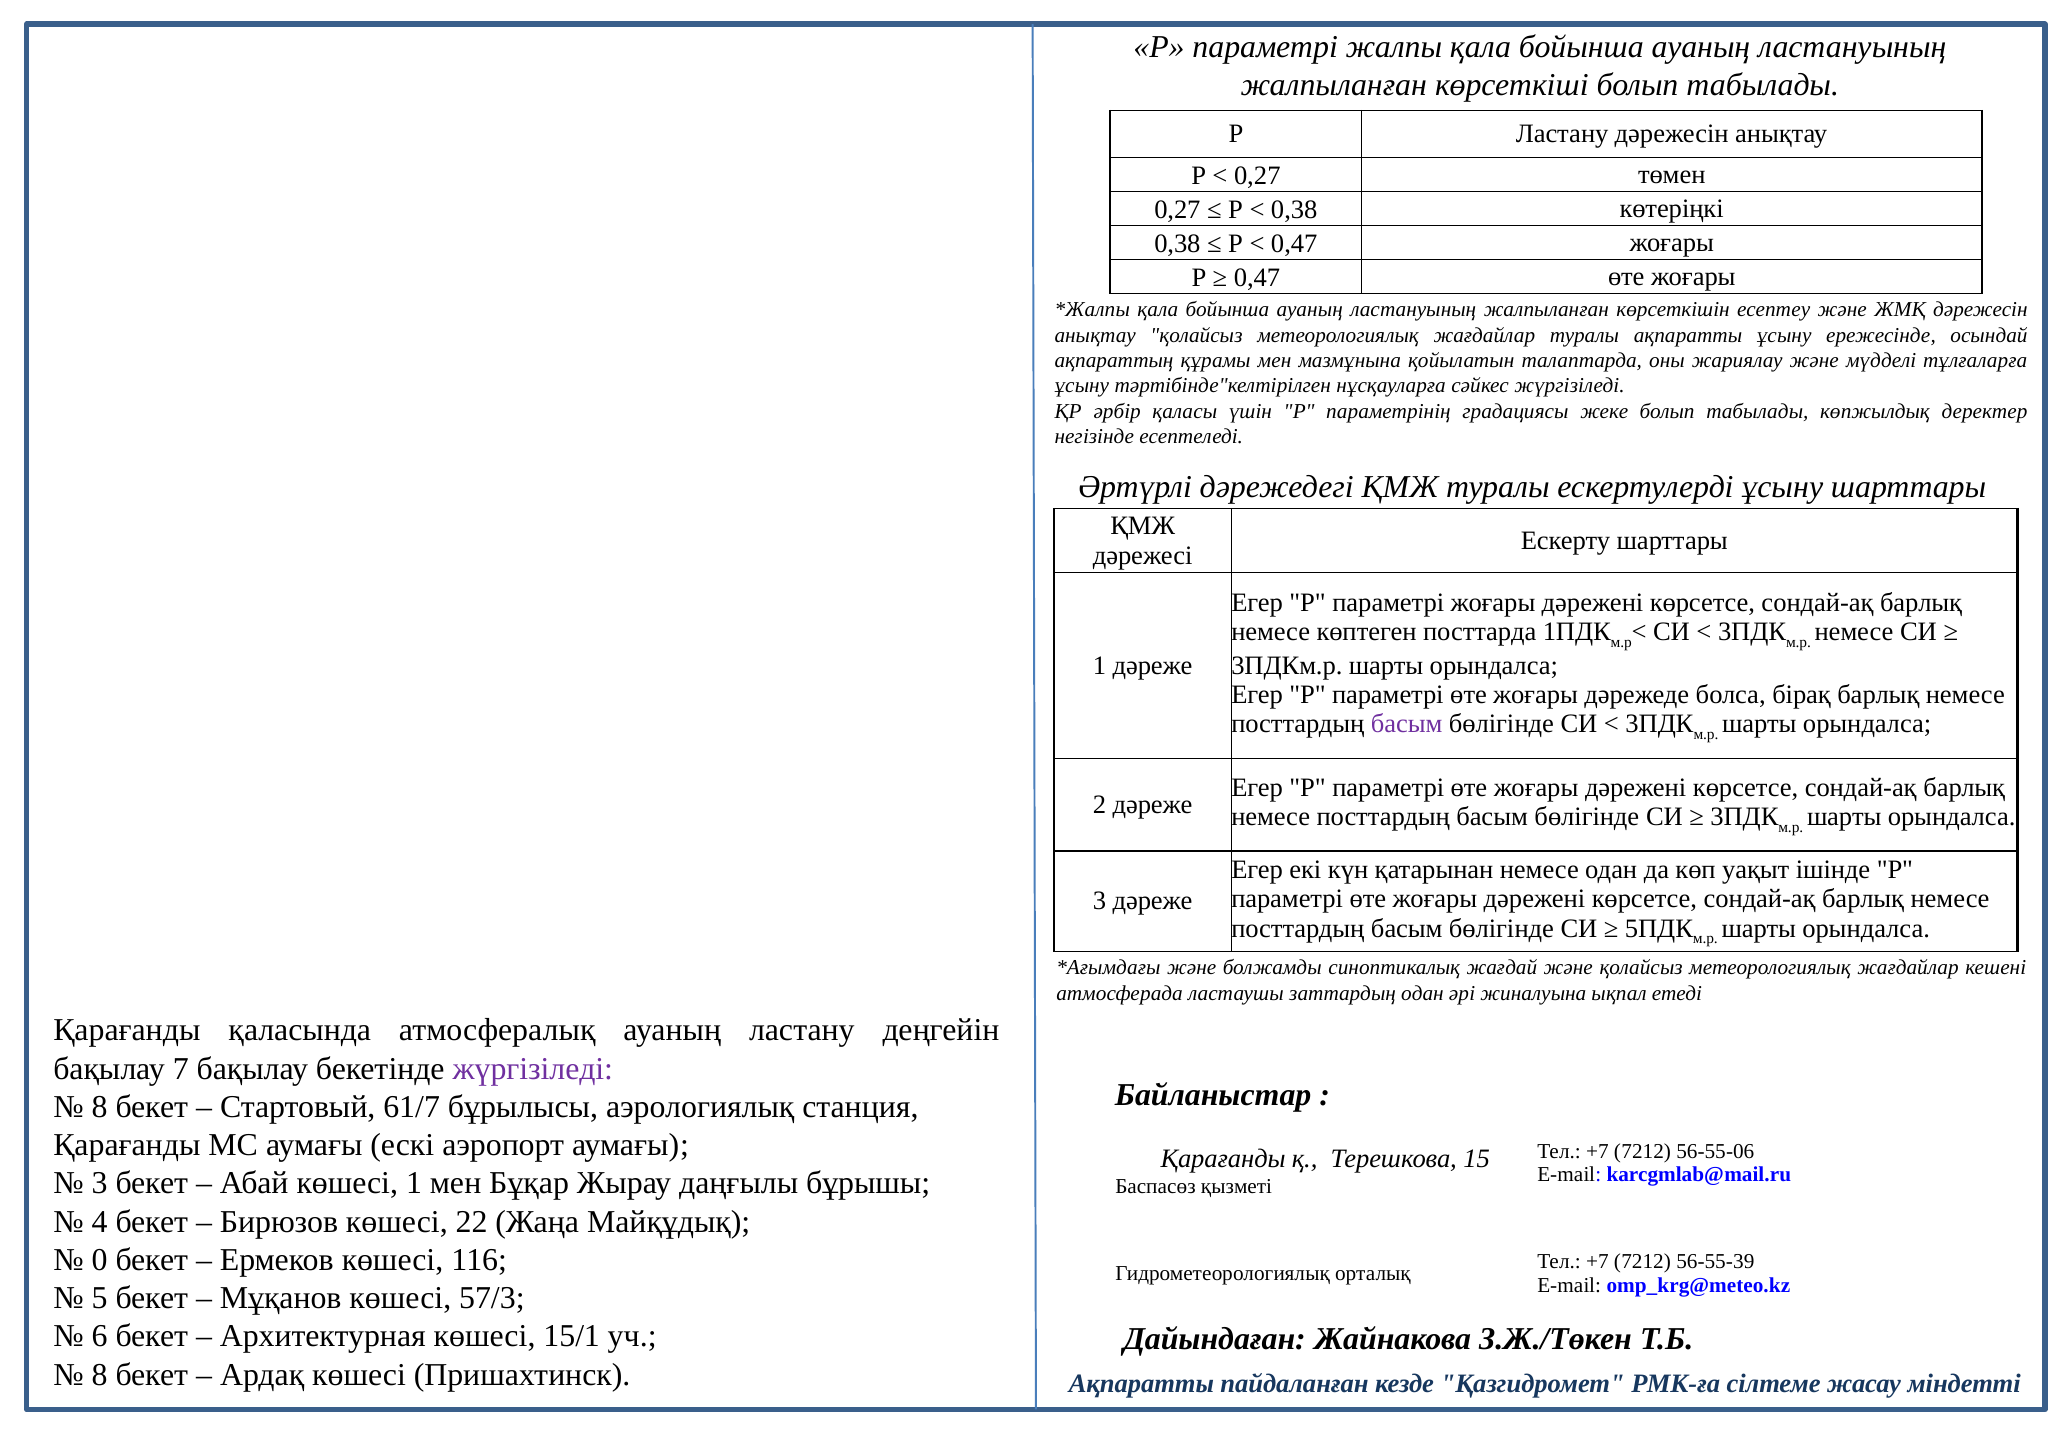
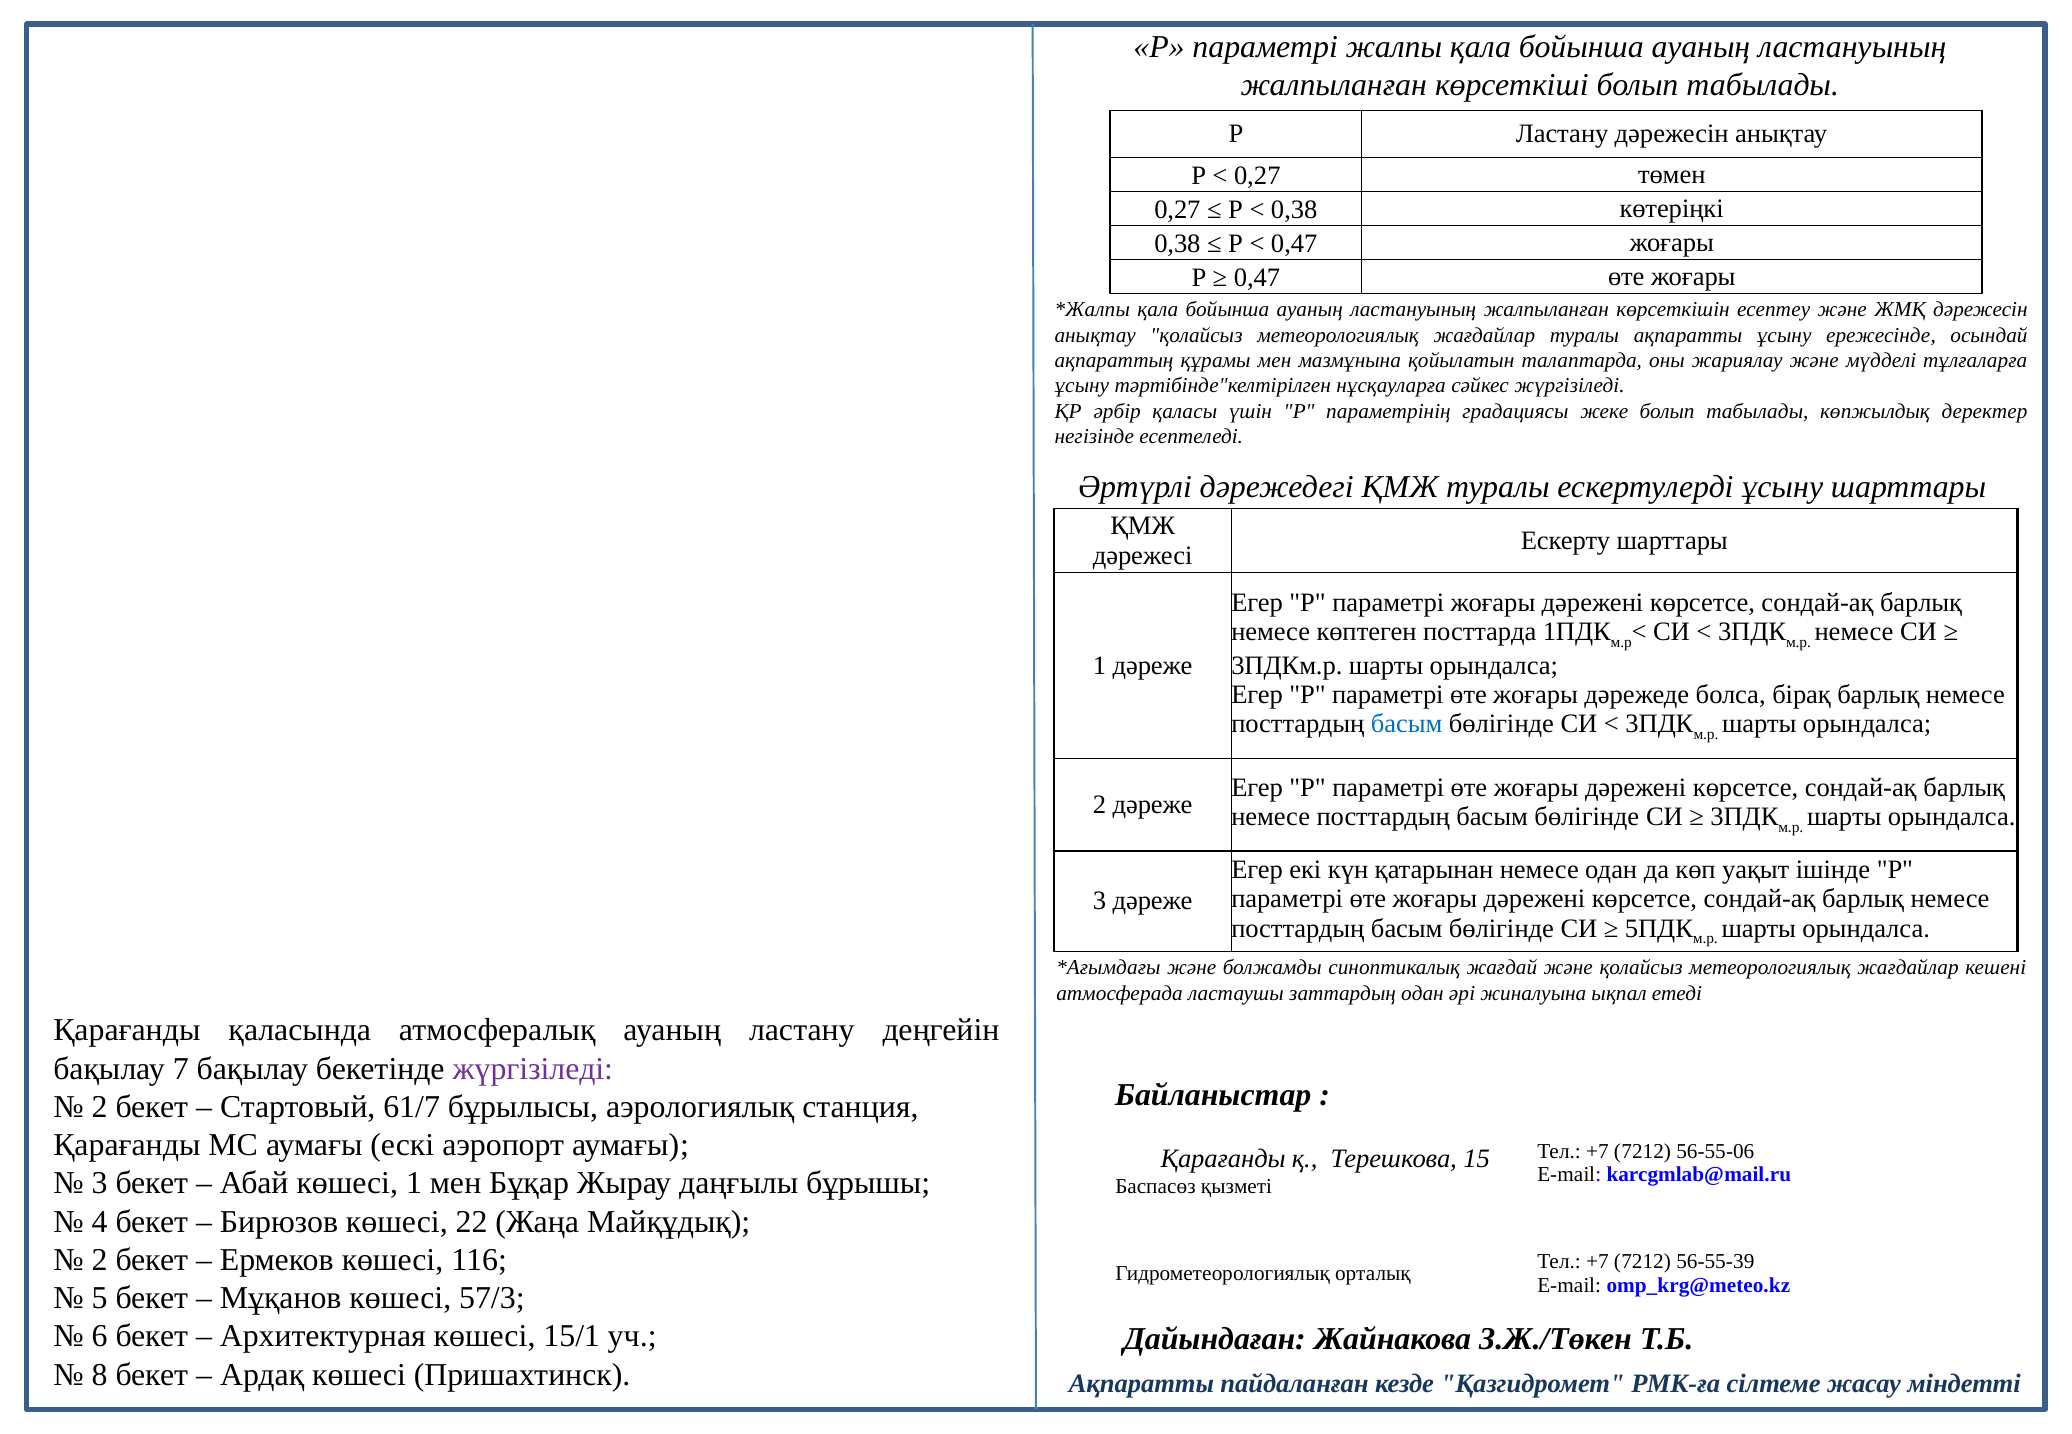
басым at (1407, 724) colour: purple -> blue
8 at (100, 1107): 8 -> 2
0 at (100, 1260): 0 -> 2
